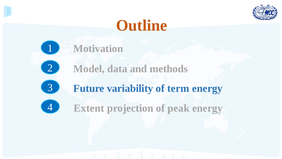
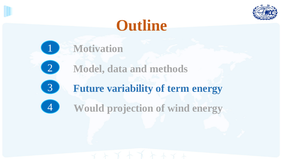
Extent: Extent -> Would
peak: peak -> wind
